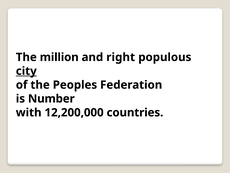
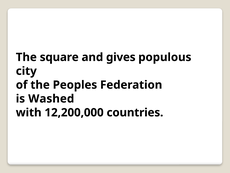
million: million -> square
right: right -> gives
city underline: present -> none
Number: Number -> Washed
